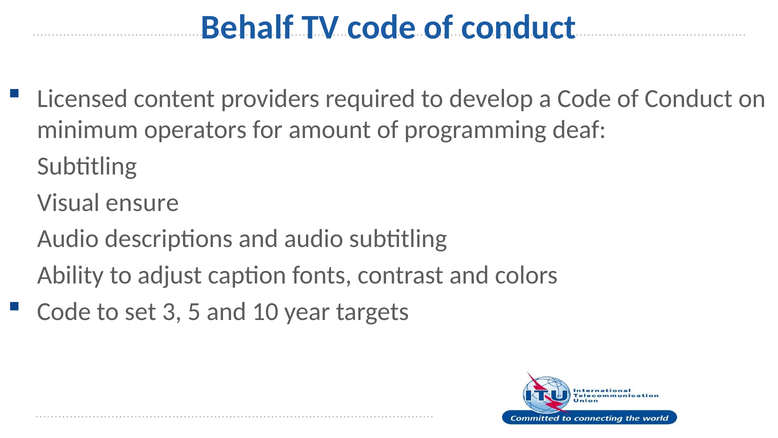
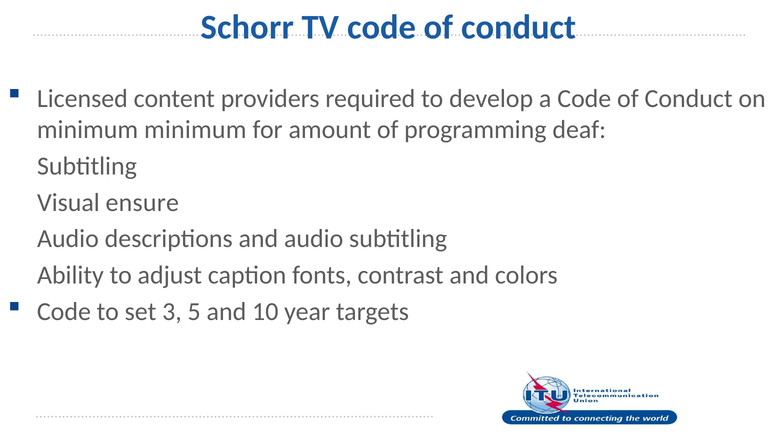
Behalf: Behalf -> Schorr
minimum operators: operators -> minimum
